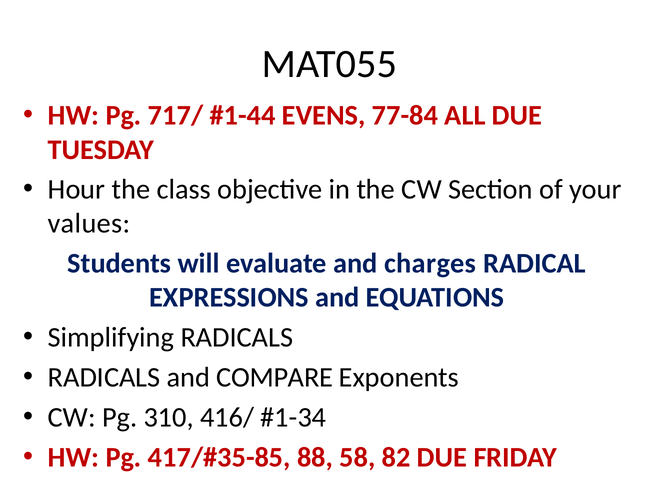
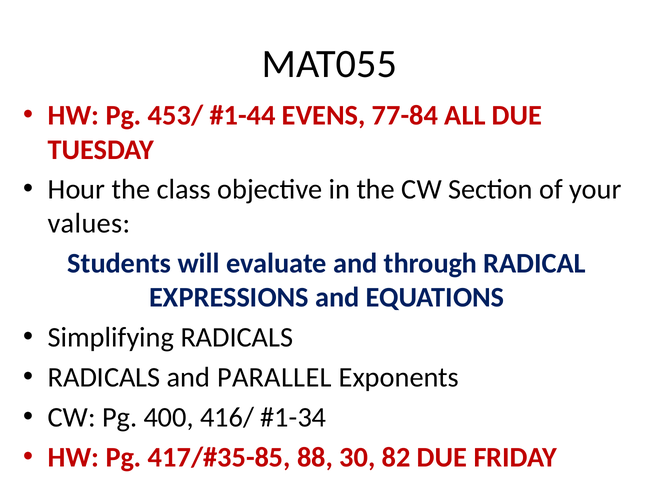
717/: 717/ -> 453/
charges: charges -> through
COMPARE: COMPARE -> PARALLEL
310: 310 -> 400
58: 58 -> 30
